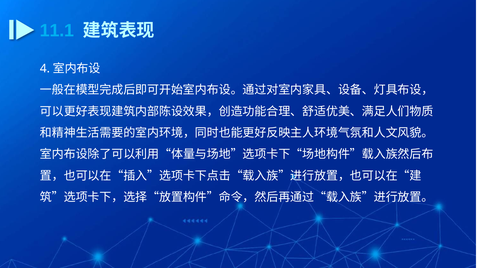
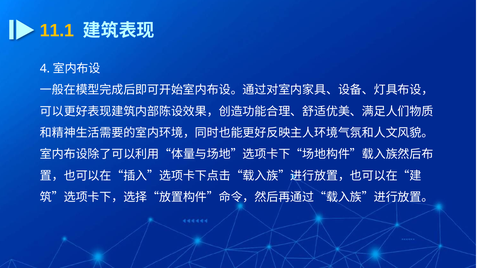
11.1 colour: light blue -> yellow
